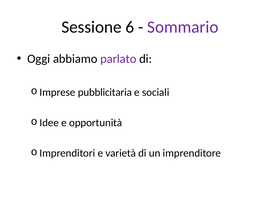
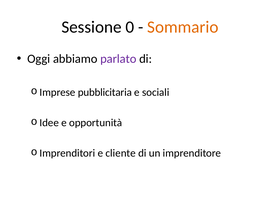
6: 6 -> 0
Sommario colour: purple -> orange
varietà: varietà -> cliente
